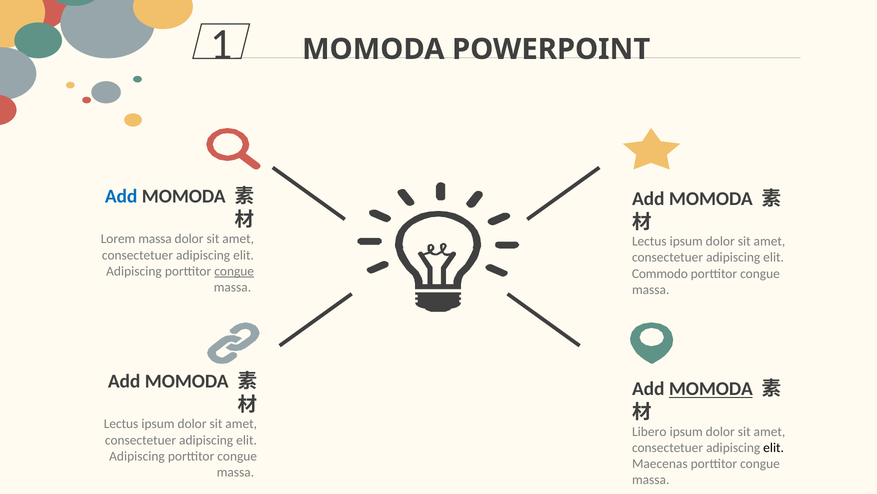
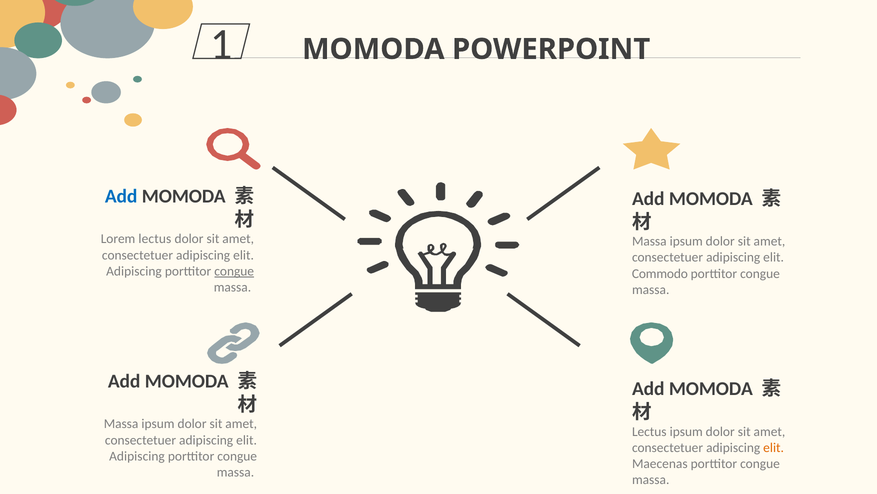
Lorem massa: massa -> lectus
Lectus at (649, 241): Lectus -> Massa
MOMODA at (711, 388) underline: present -> none
Lectus at (121, 423): Lectus -> Massa
Libero at (649, 431): Libero -> Lectus
elit at (774, 447) colour: black -> orange
